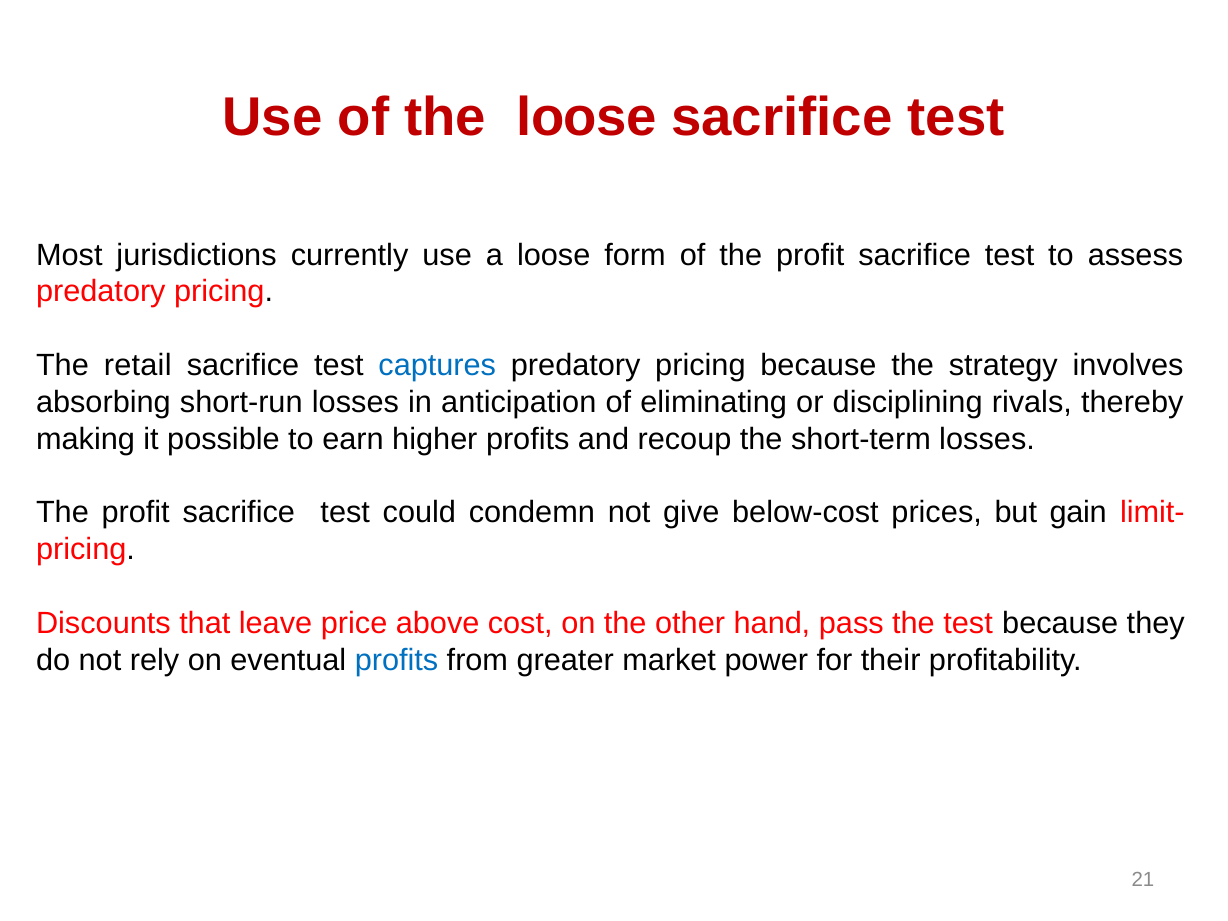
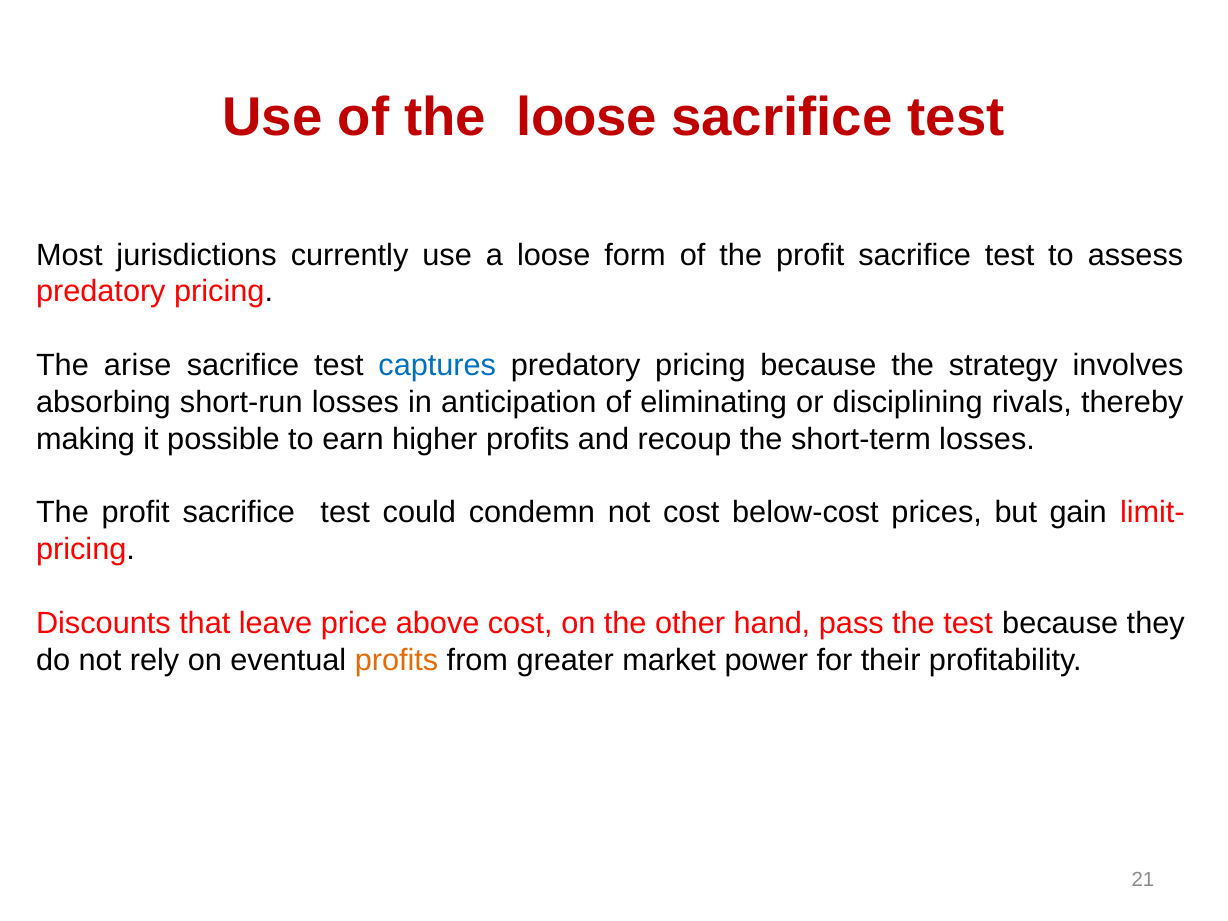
retail: retail -> arise
not give: give -> cost
profits at (396, 660) colour: blue -> orange
